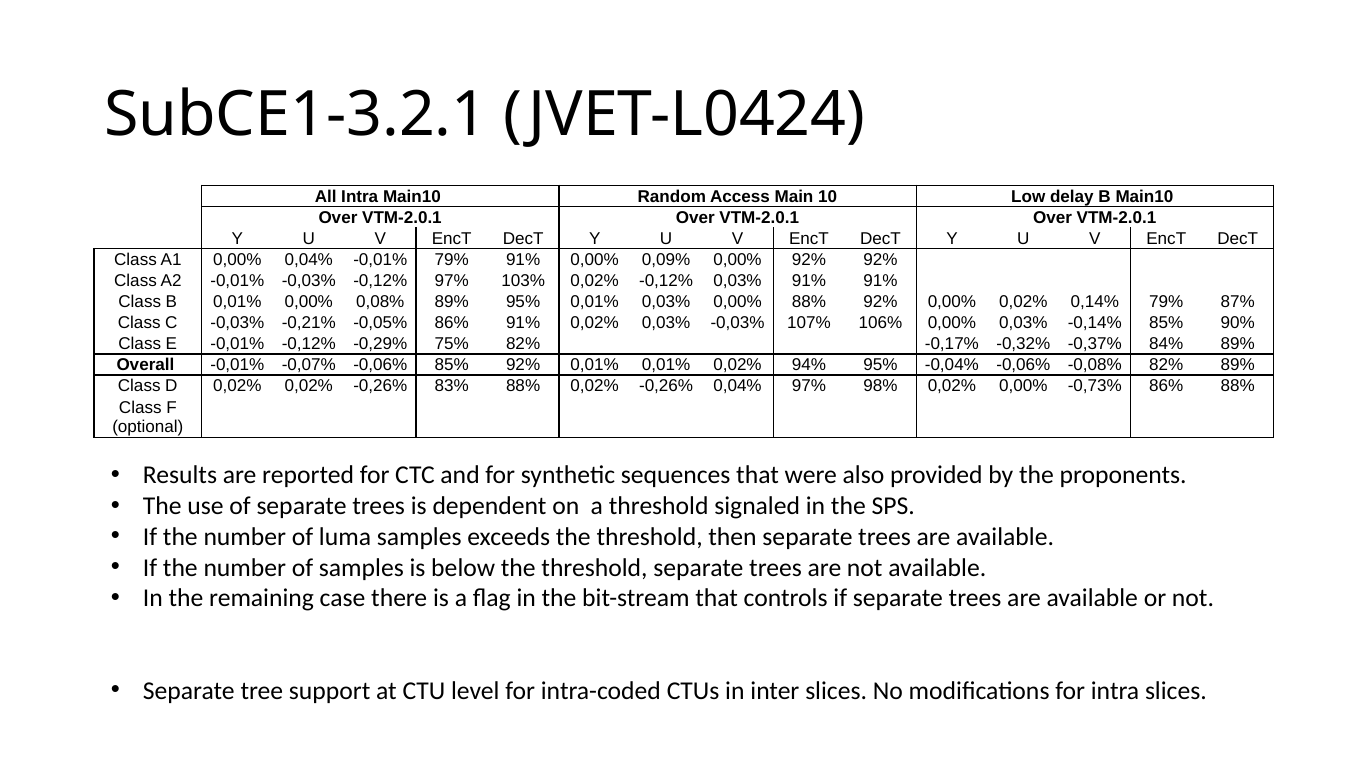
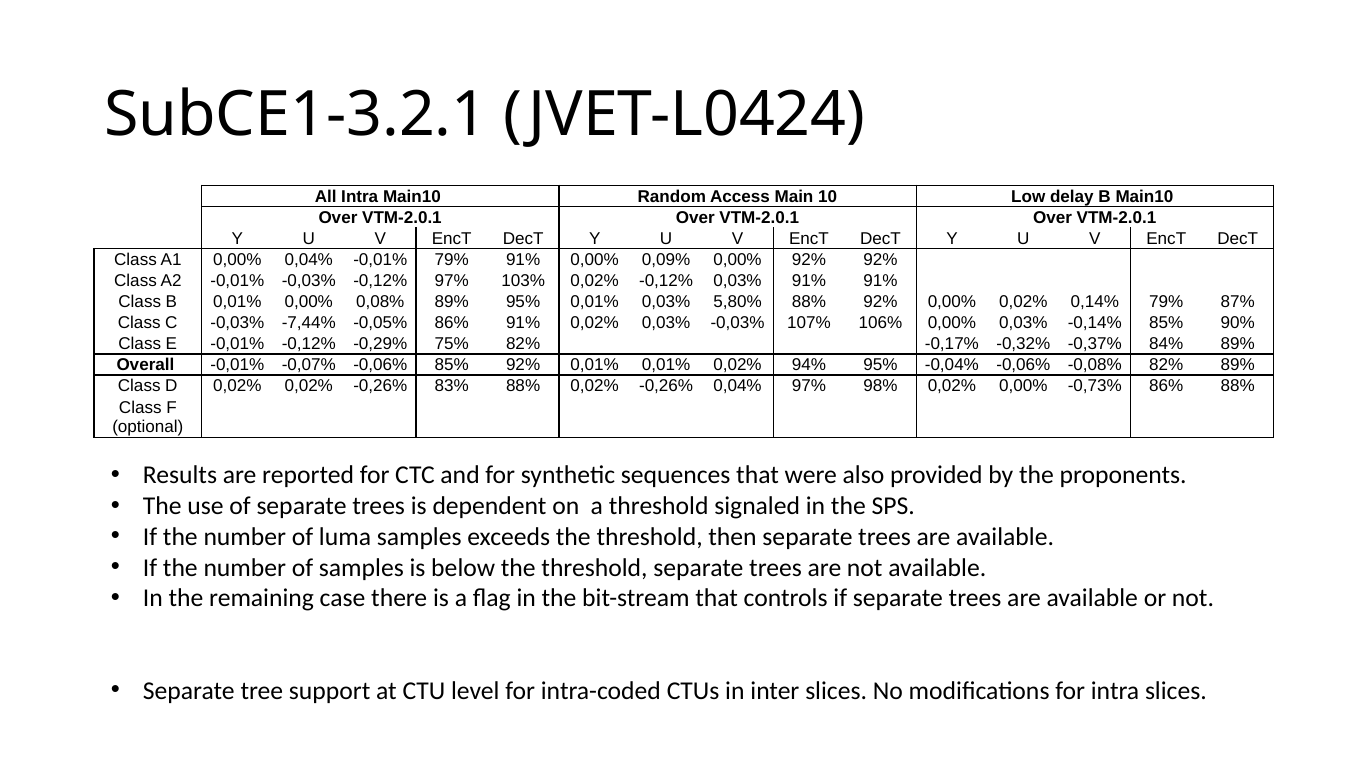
0,03% 0,00%: 0,00% -> 5,80%
-0,21%: -0,21% -> -7,44%
